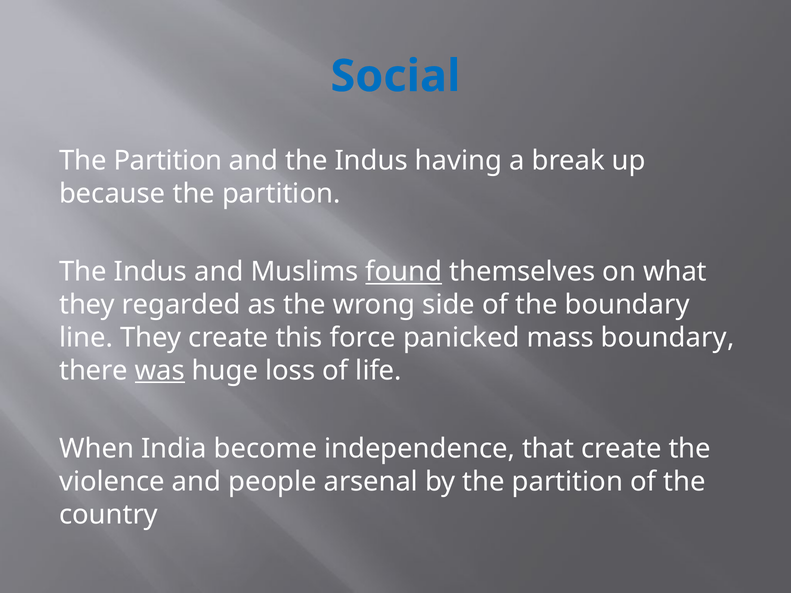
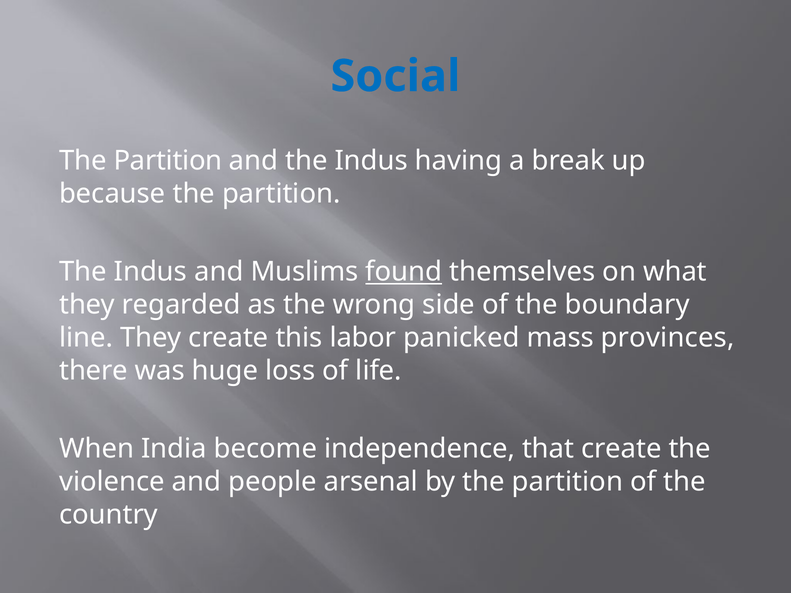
force: force -> labor
mass boundary: boundary -> provinces
was underline: present -> none
